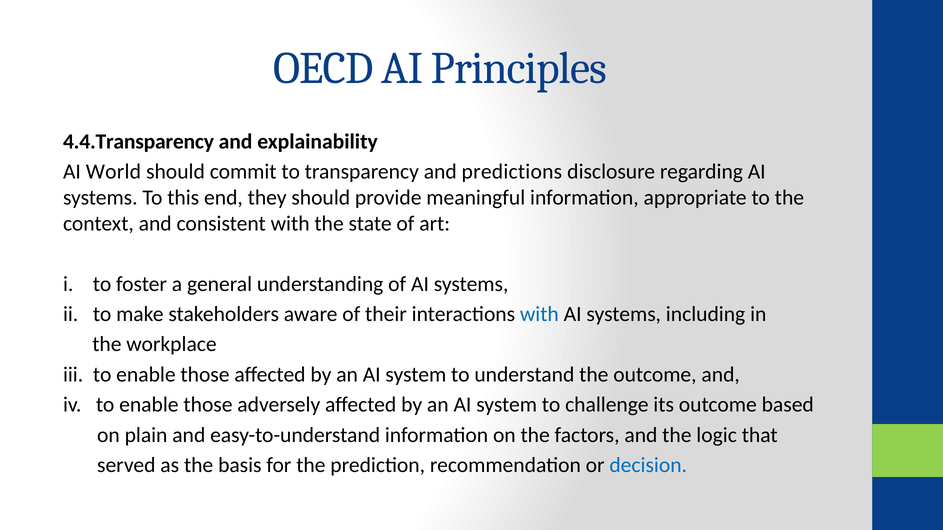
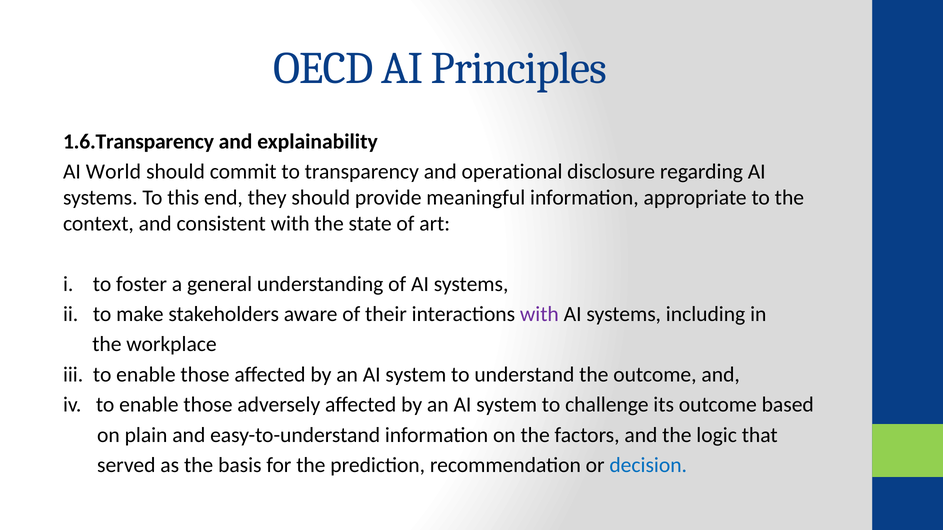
4.4.Transparency: 4.4.Transparency -> 1.6.Transparency
predictions: predictions -> operational
with at (539, 314) colour: blue -> purple
